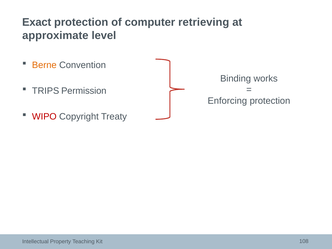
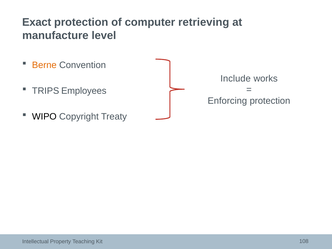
approximate: approximate -> manufacture
Binding: Binding -> Include
Permission: Permission -> Employees
WIPO colour: red -> black
